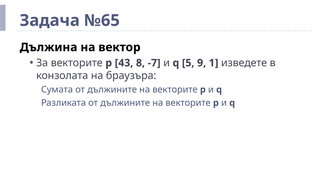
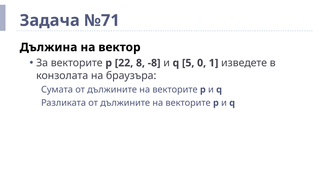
№65: №65 -> №71
43: 43 -> 22
-7: -7 -> -8
9: 9 -> 0
